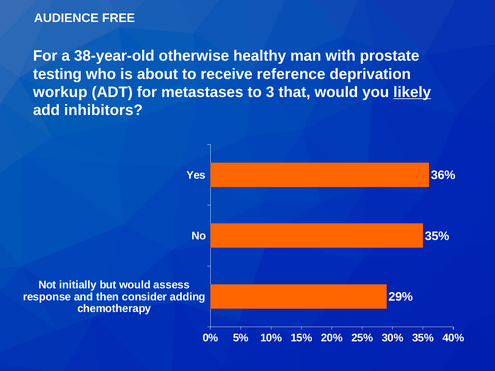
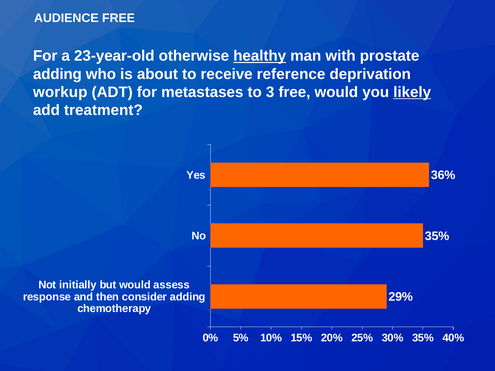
38-year-old: 38-year-old -> 23-year-old
healthy underline: none -> present
testing at (57, 74): testing -> adding
3 that: that -> free
inhibitors: inhibitors -> treatment
